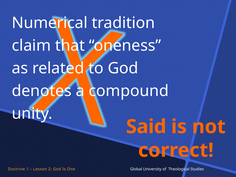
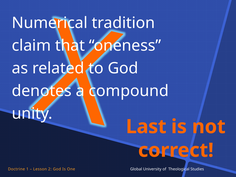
Said: Said -> Last
